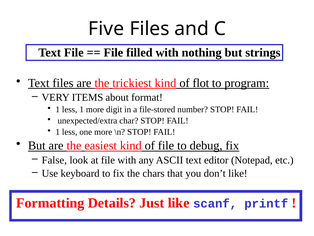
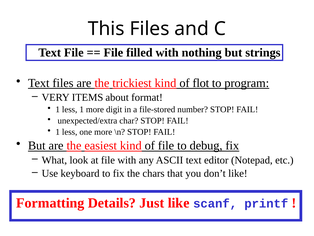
Five: Five -> This
False: False -> What
